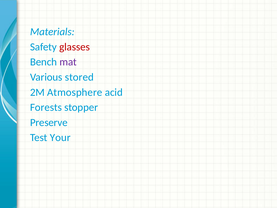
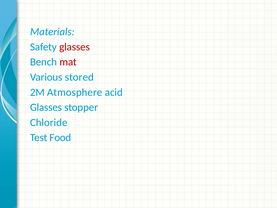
mat colour: purple -> red
Forests at (46, 107): Forests -> Glasses
Preserve: Preserve -> Chloride
Your: Your -> Food
